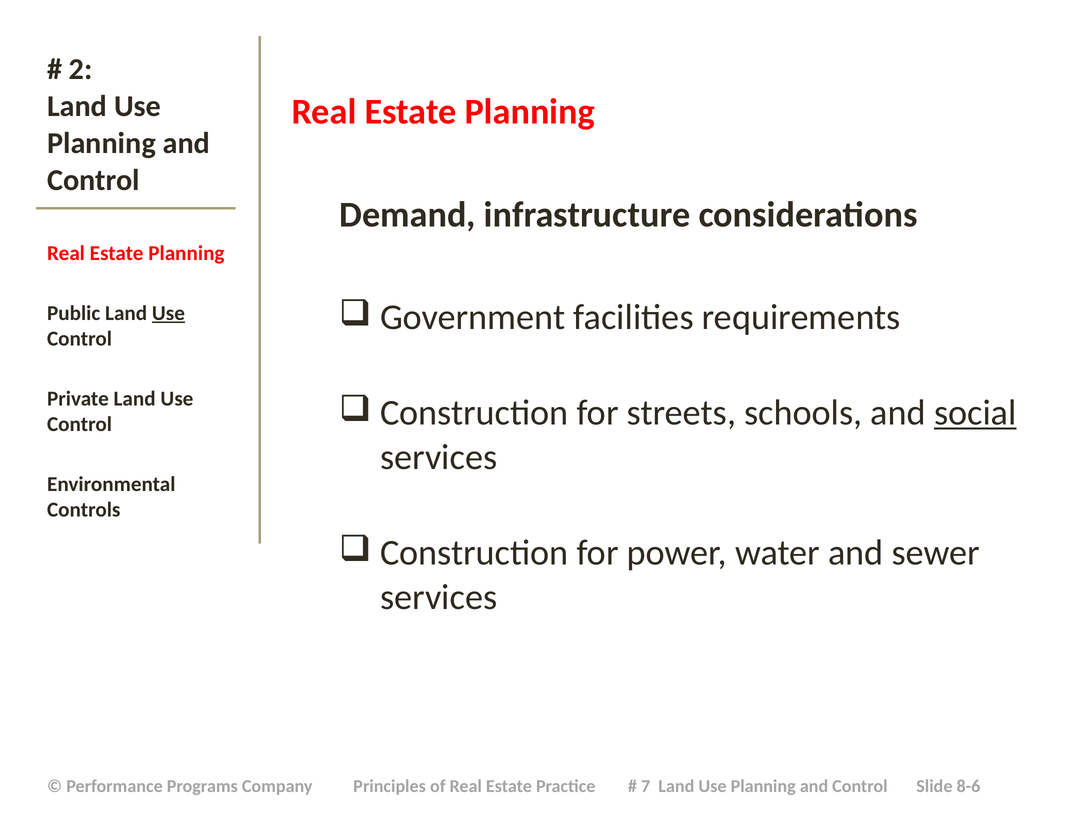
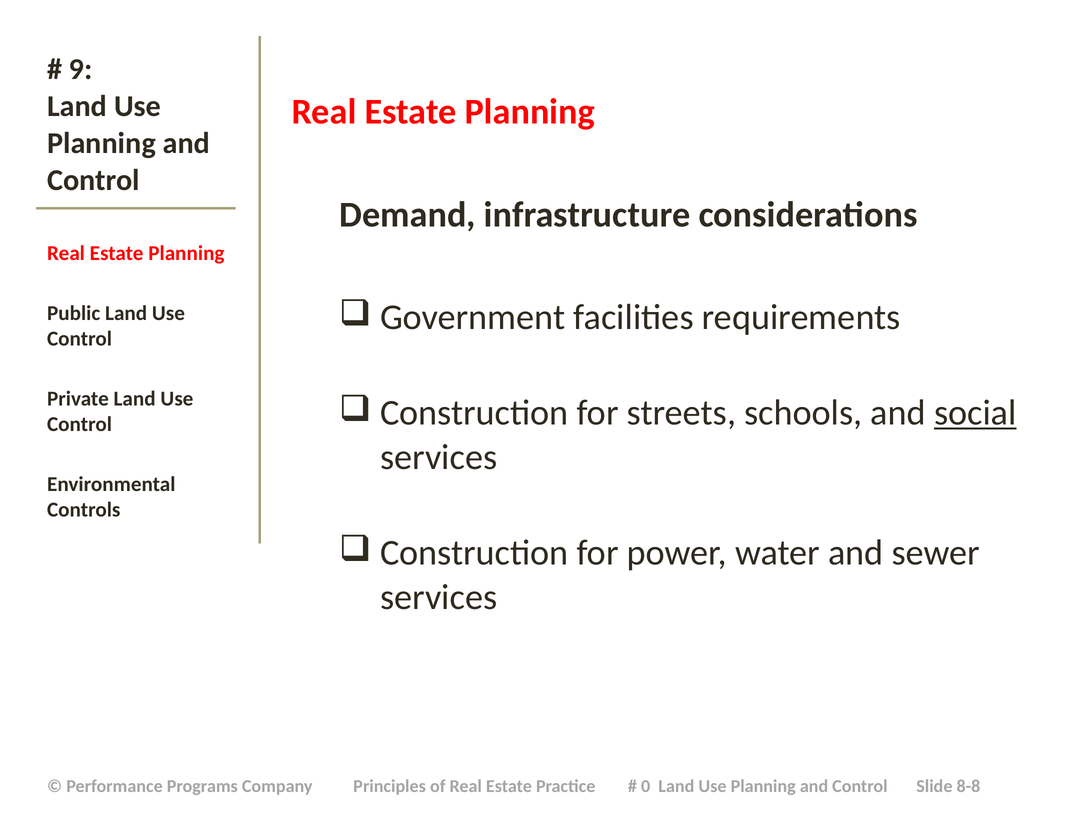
2: 2 -> 9
Use at (168, 313) underline: present -> none
7: 7 -> 0
8-6: 8-6 -> 8-8
